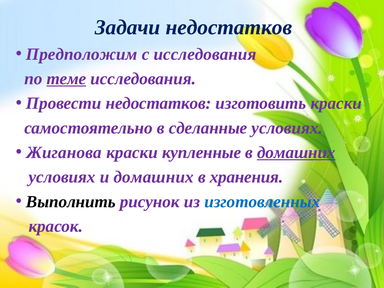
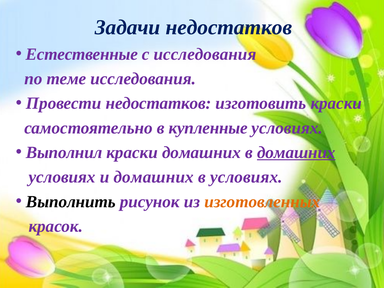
Предположим: Предположим -> Естественные
теме underline: present -> none
сделанные: сделанные -> купленные
Жиганова: Жиганова -> Выполнил
краски купленные: купленные -> домашних
в хранения: хранения -> условиях
изготовленных colour: blue -> orange
